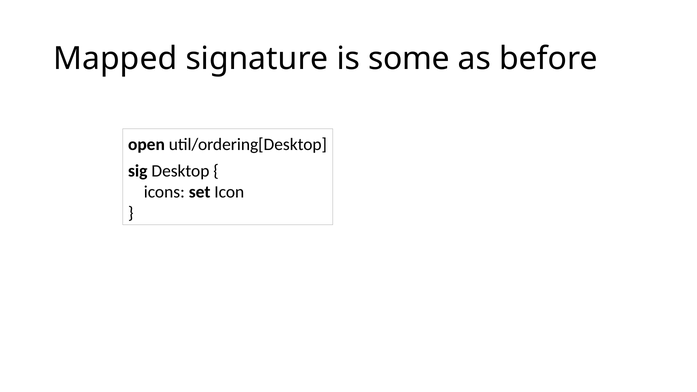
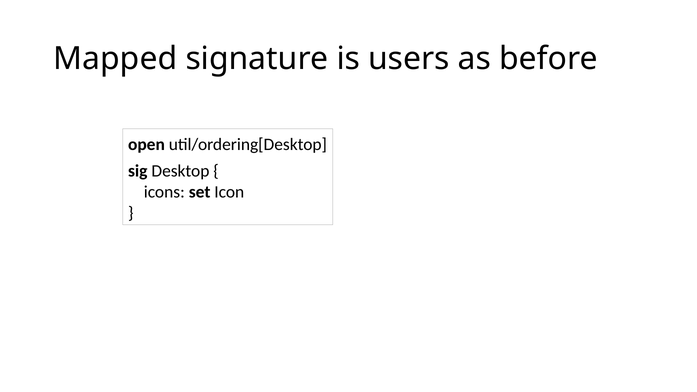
some: some -> users
